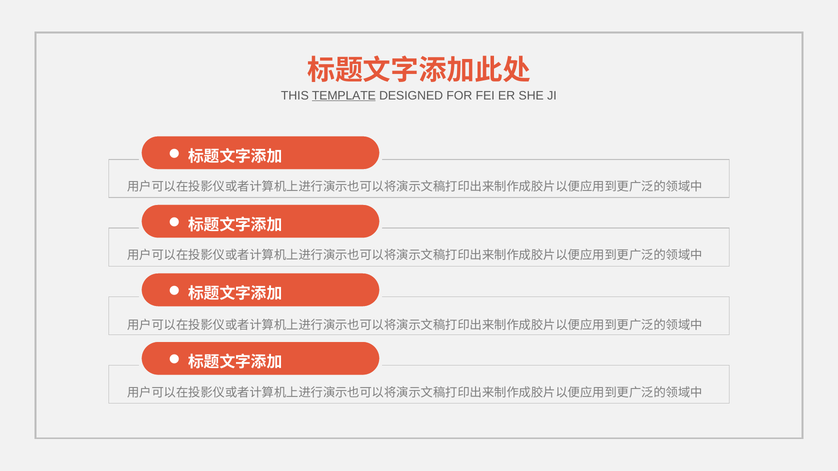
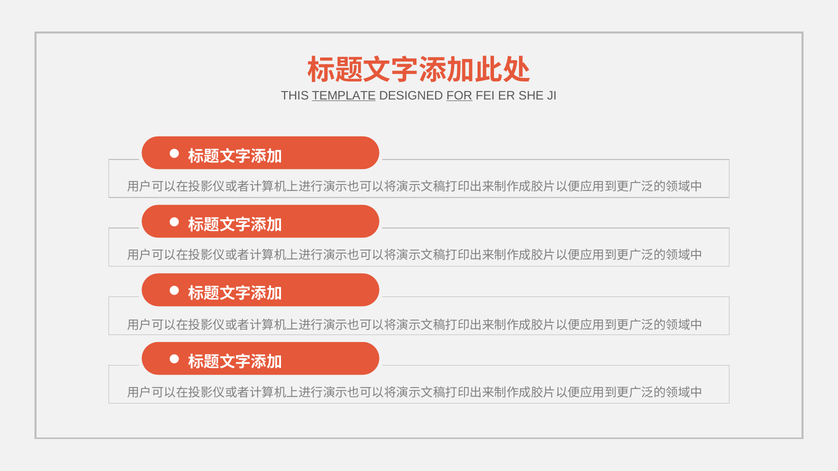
FOR underline: none -> present
